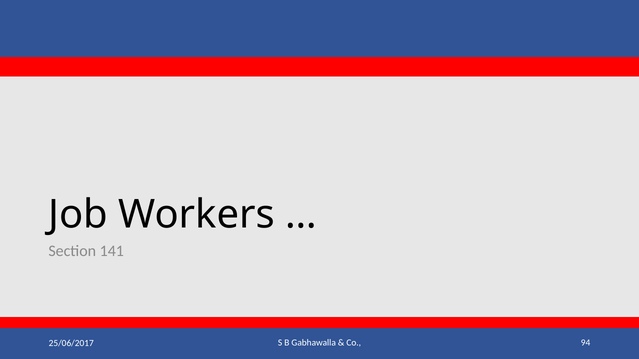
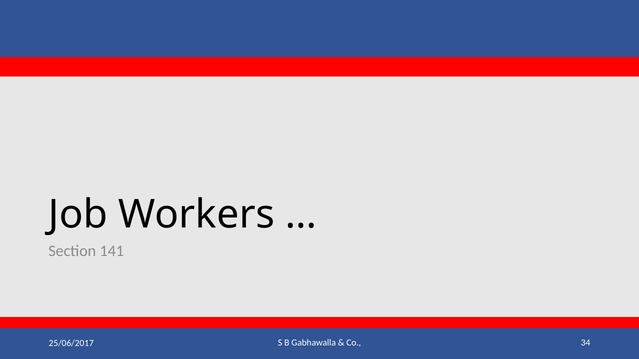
94: 94 -> 34
